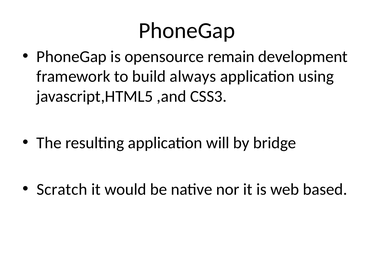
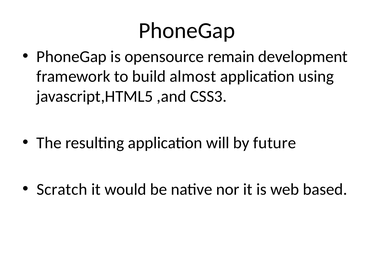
always: always -> almost
bridge: bridge -> future
